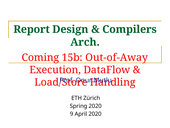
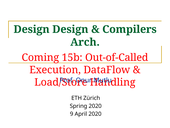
Report at (32, 29): Report -> Design
Out-of-Away: Out-of-Away -> Out-of-Called
